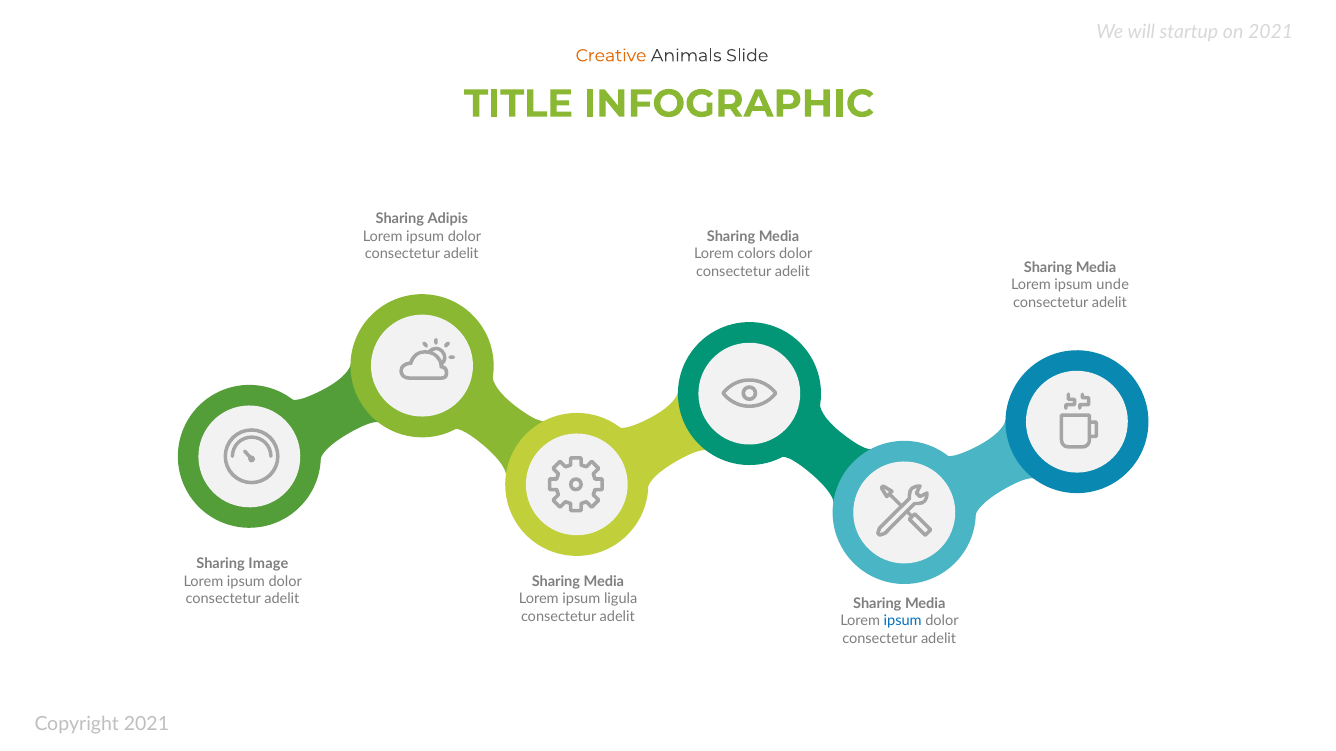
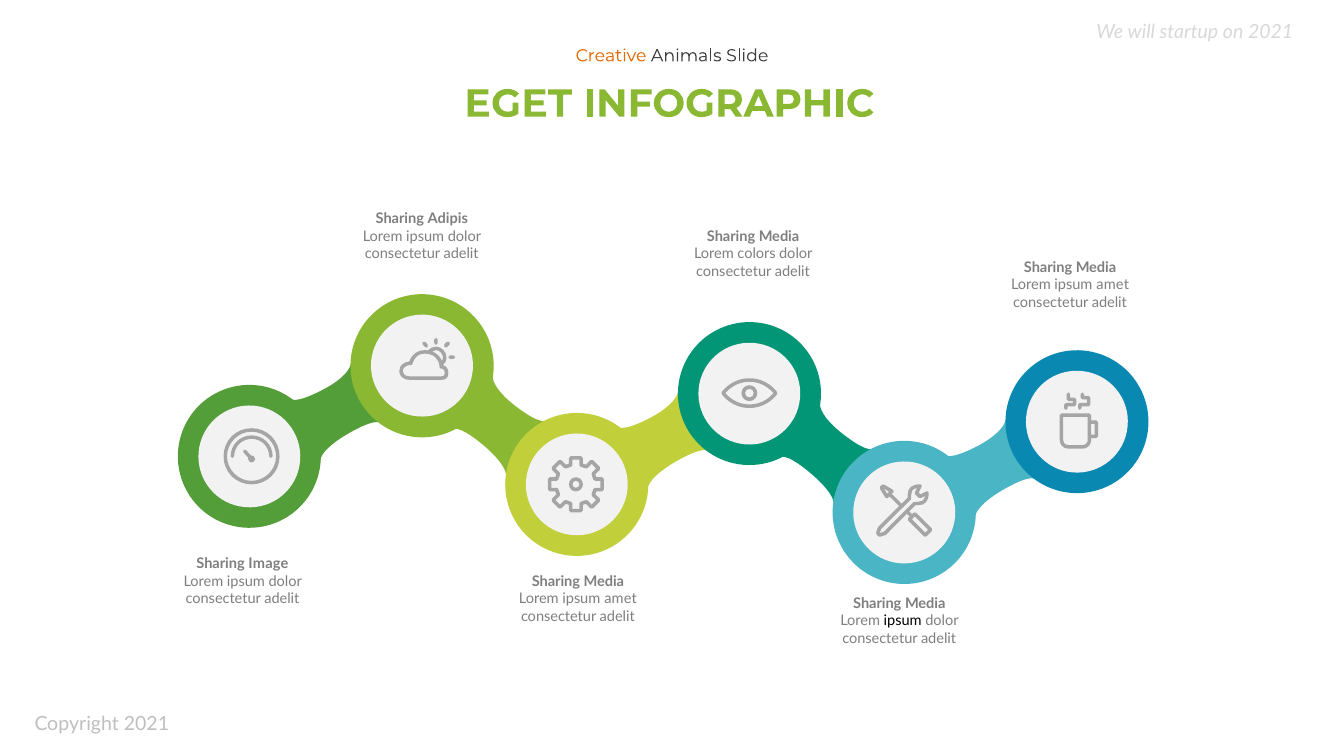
TITLE: TITLE -> EGET
unde at (1113, 285): unde -> amet
ligula at (621, 599): ligula -> amet
ipsum at (903, 621) colour: blue -> black
